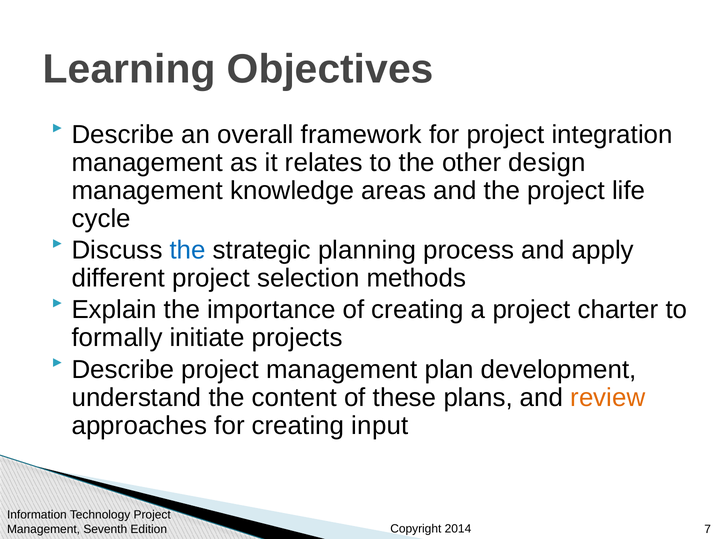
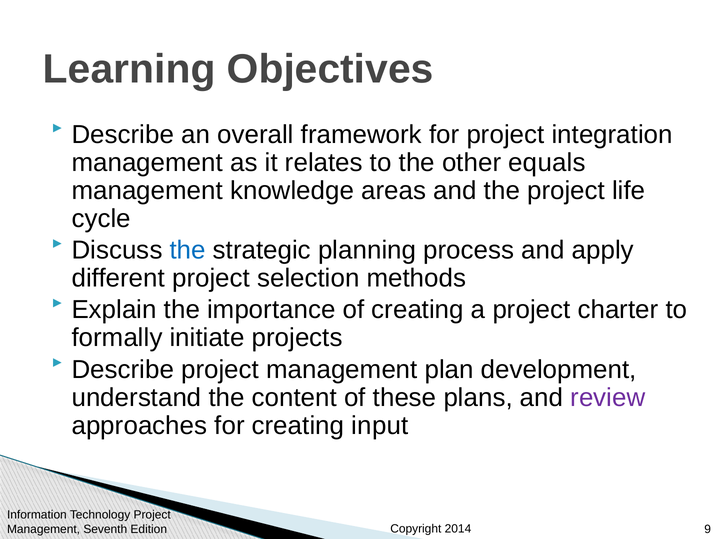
design: design -> equals
review colour: orange -> purple
7: 7 -> 9
